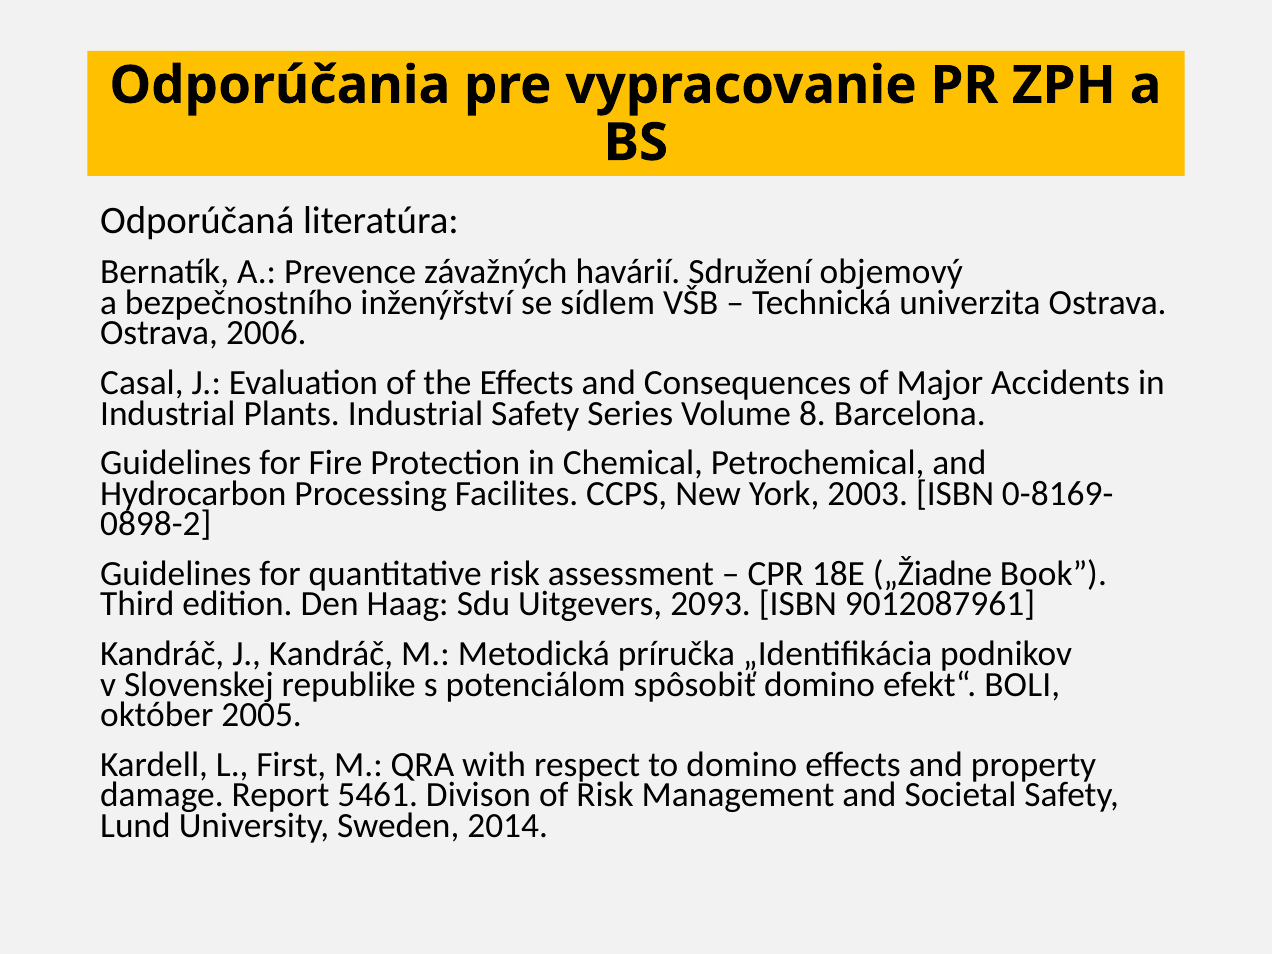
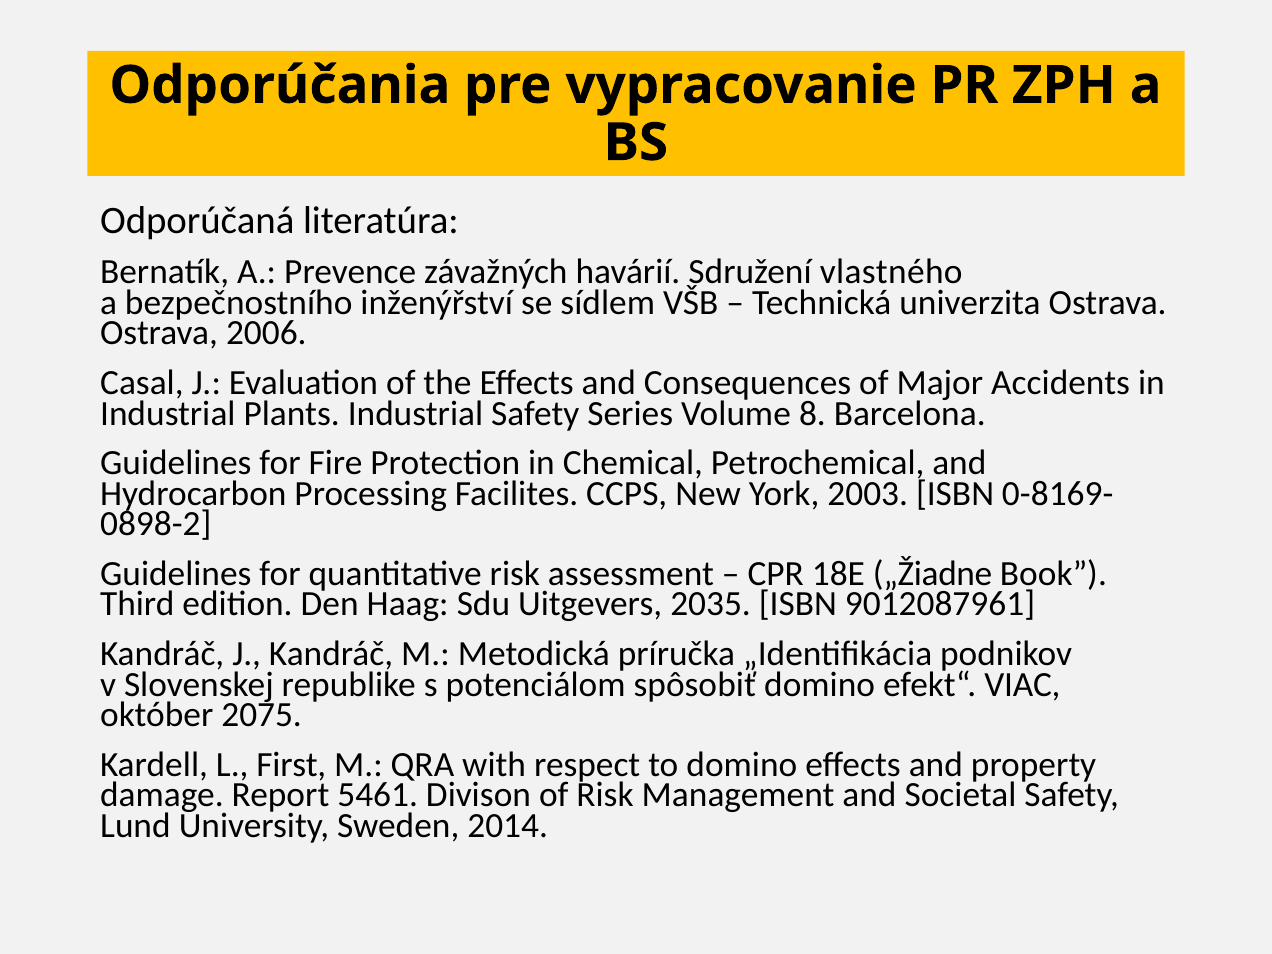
objemový: objemový -> vlastného
2093: 2093 -> 2035
BOLI: BOLI -> VIAC
2005: 2005 -> 2075
